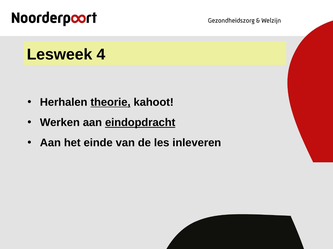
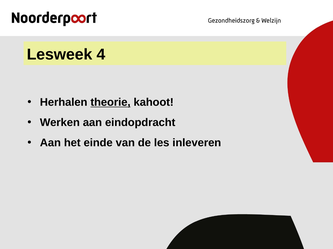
eindopdracht underline: present -> none
